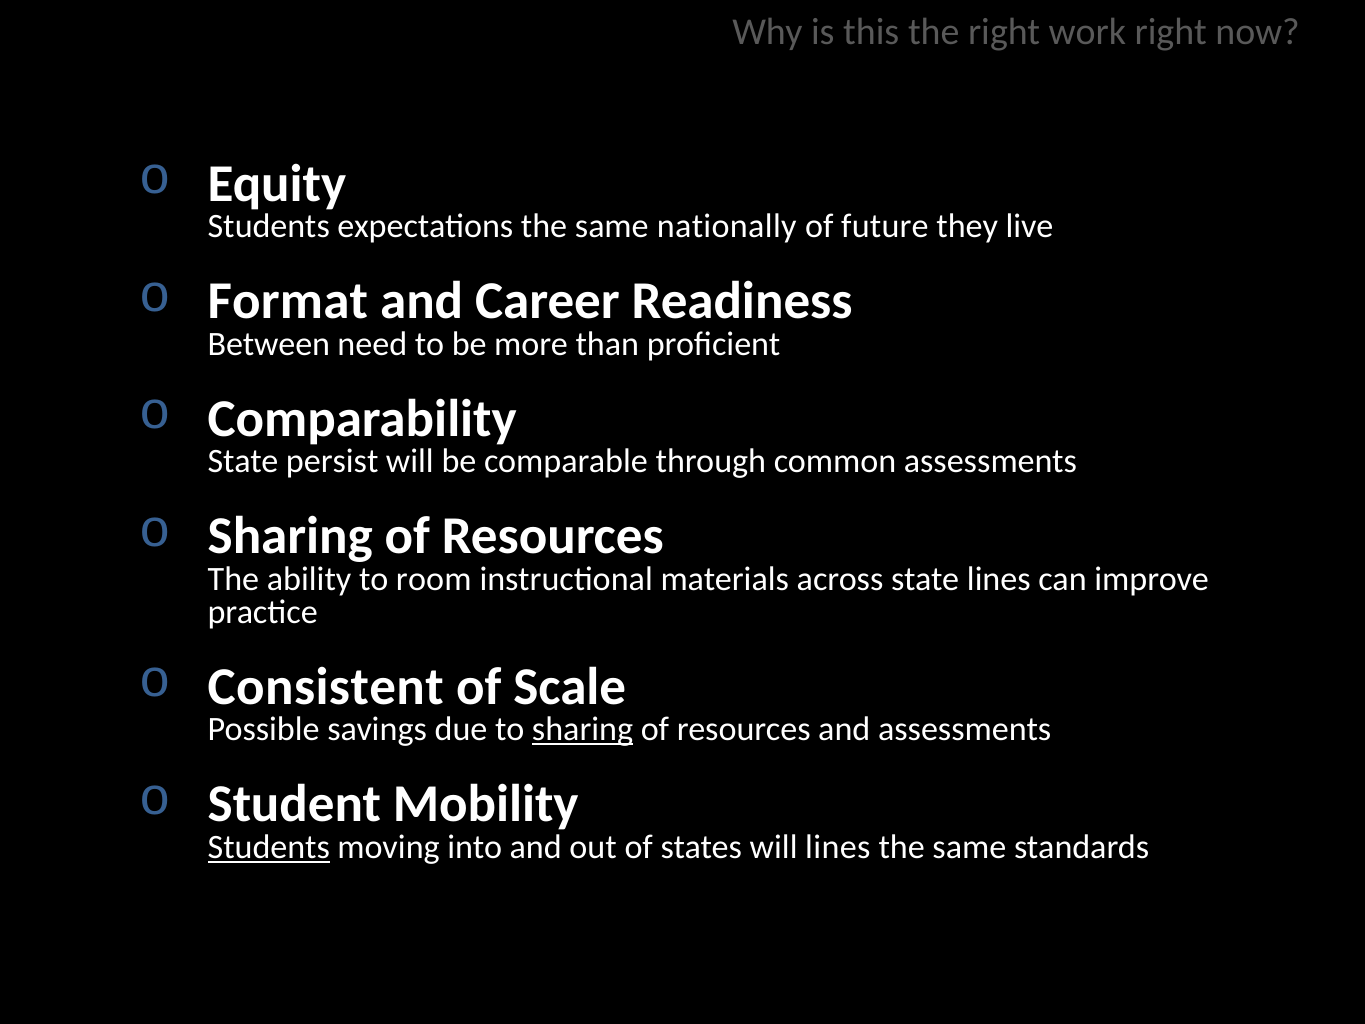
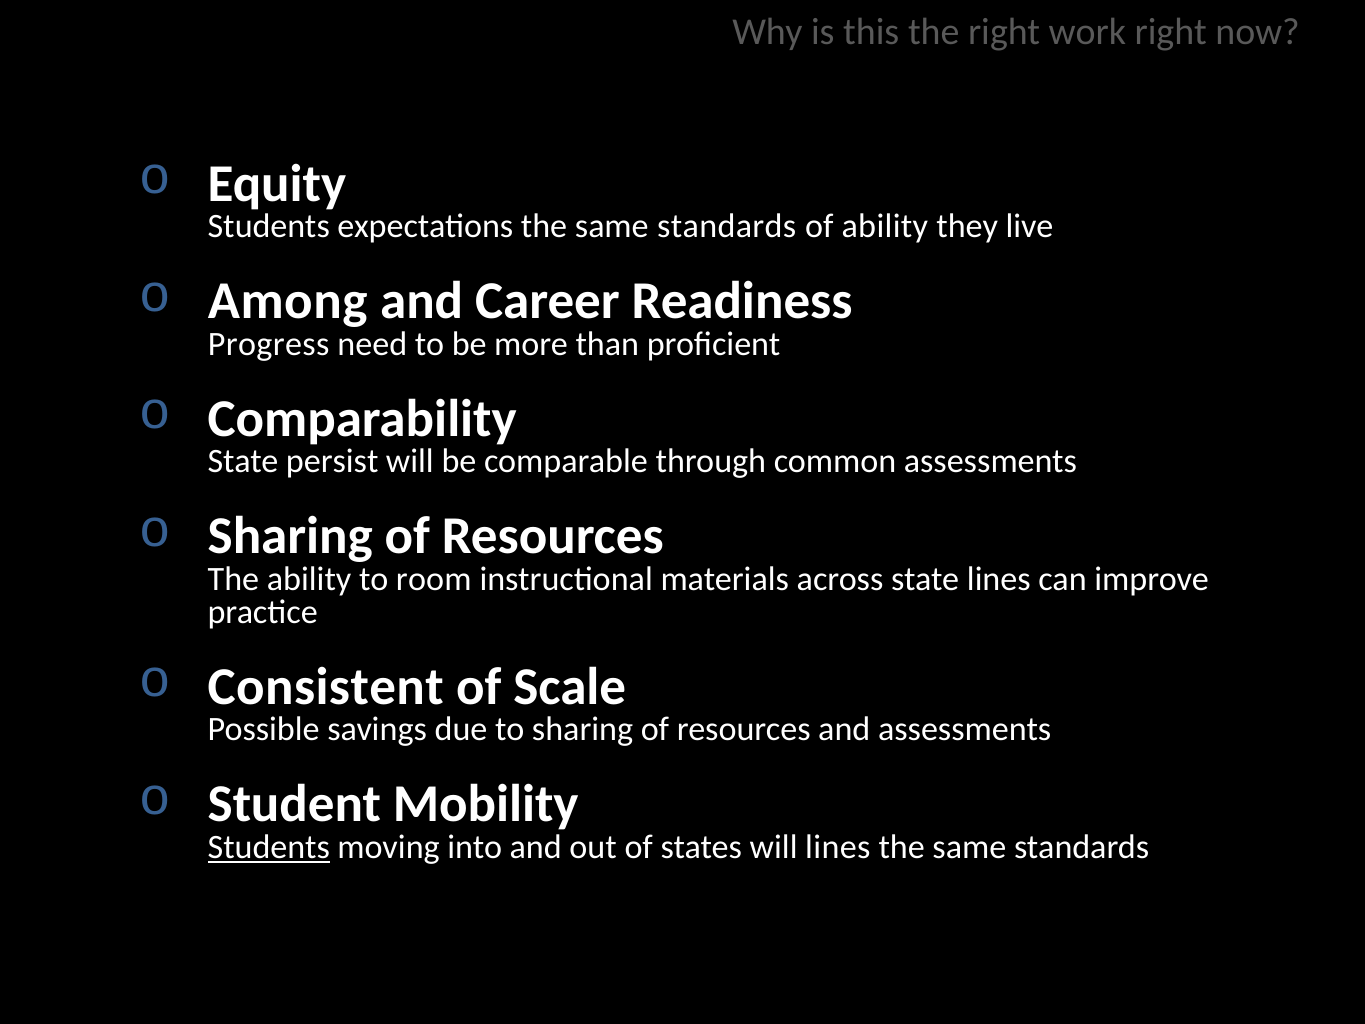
expectations the same nationally: nationally -> standards
of future: future -> ability
Format: Format -> Among
Between: Between -> Progress
sharing at (583, 729) underline: present -> none
